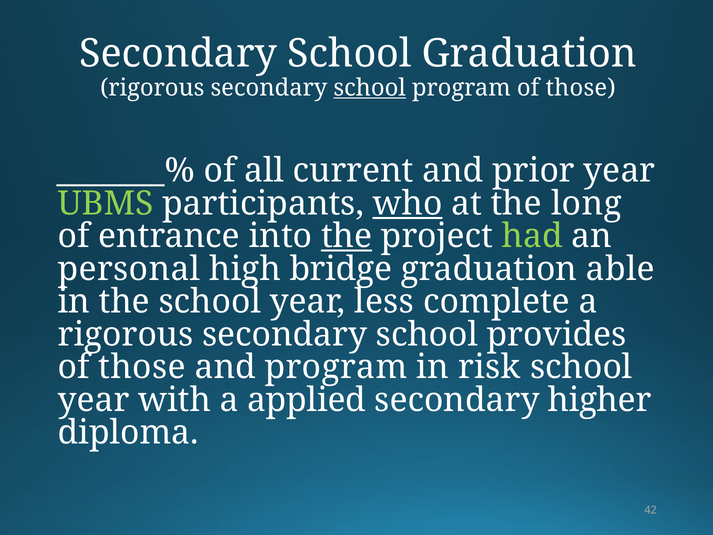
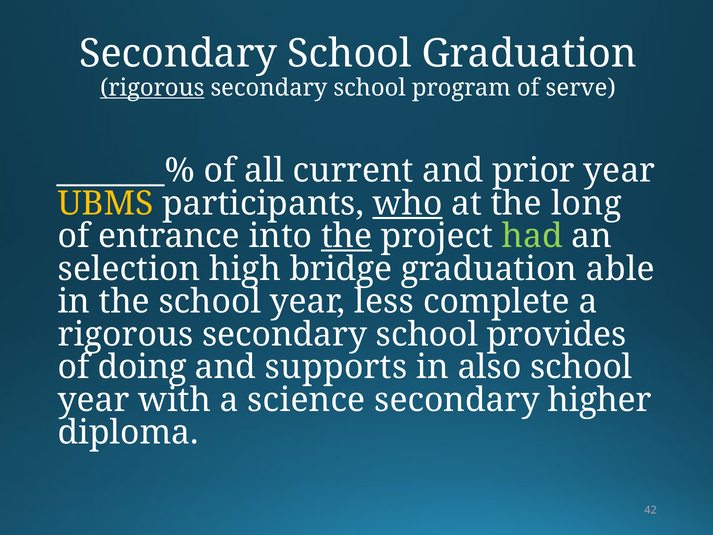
rigorous at (152, 88) underline: none -> present
school at (370, 88) underline: present -> none
program of those: those -> serve
UBMS colour: light green -> yellow
personal: personal -> selection
those at (142, 367): those -> doing
and program: program -> supports
risk: risk -> also
applied: applied -> science
